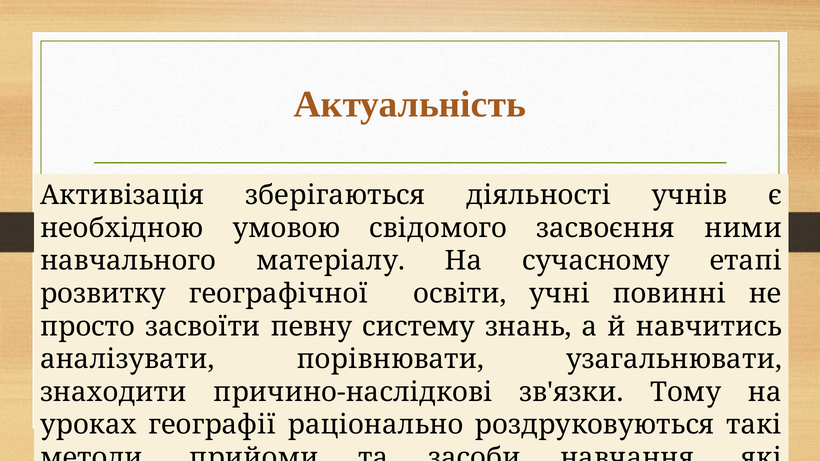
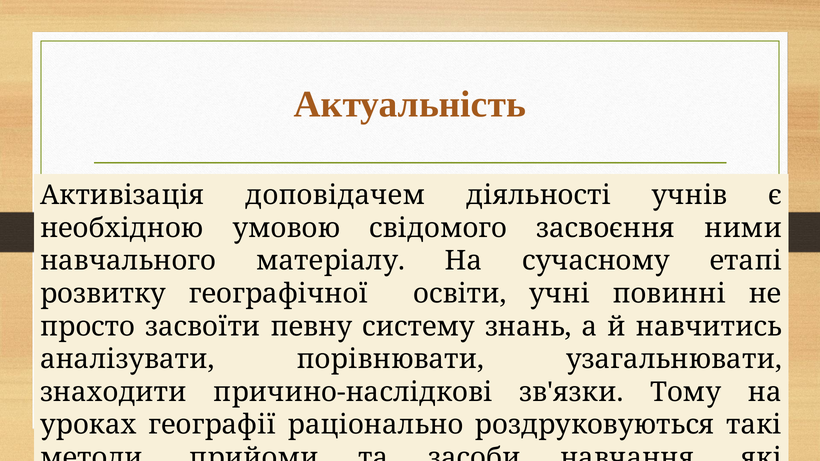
зберігаються: зберігаються -> доповідачем
